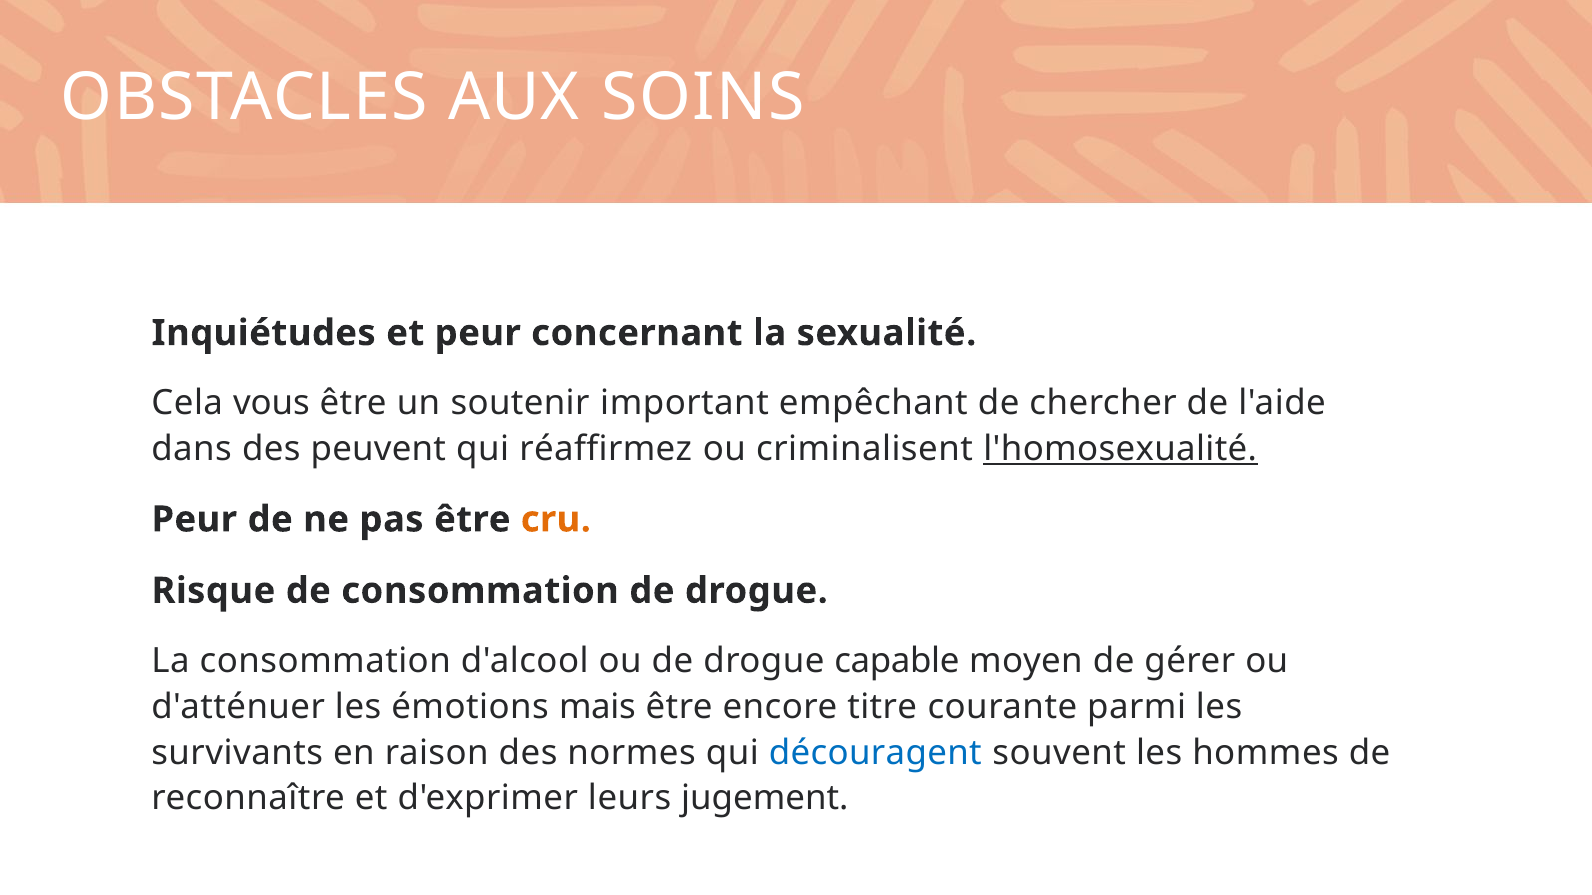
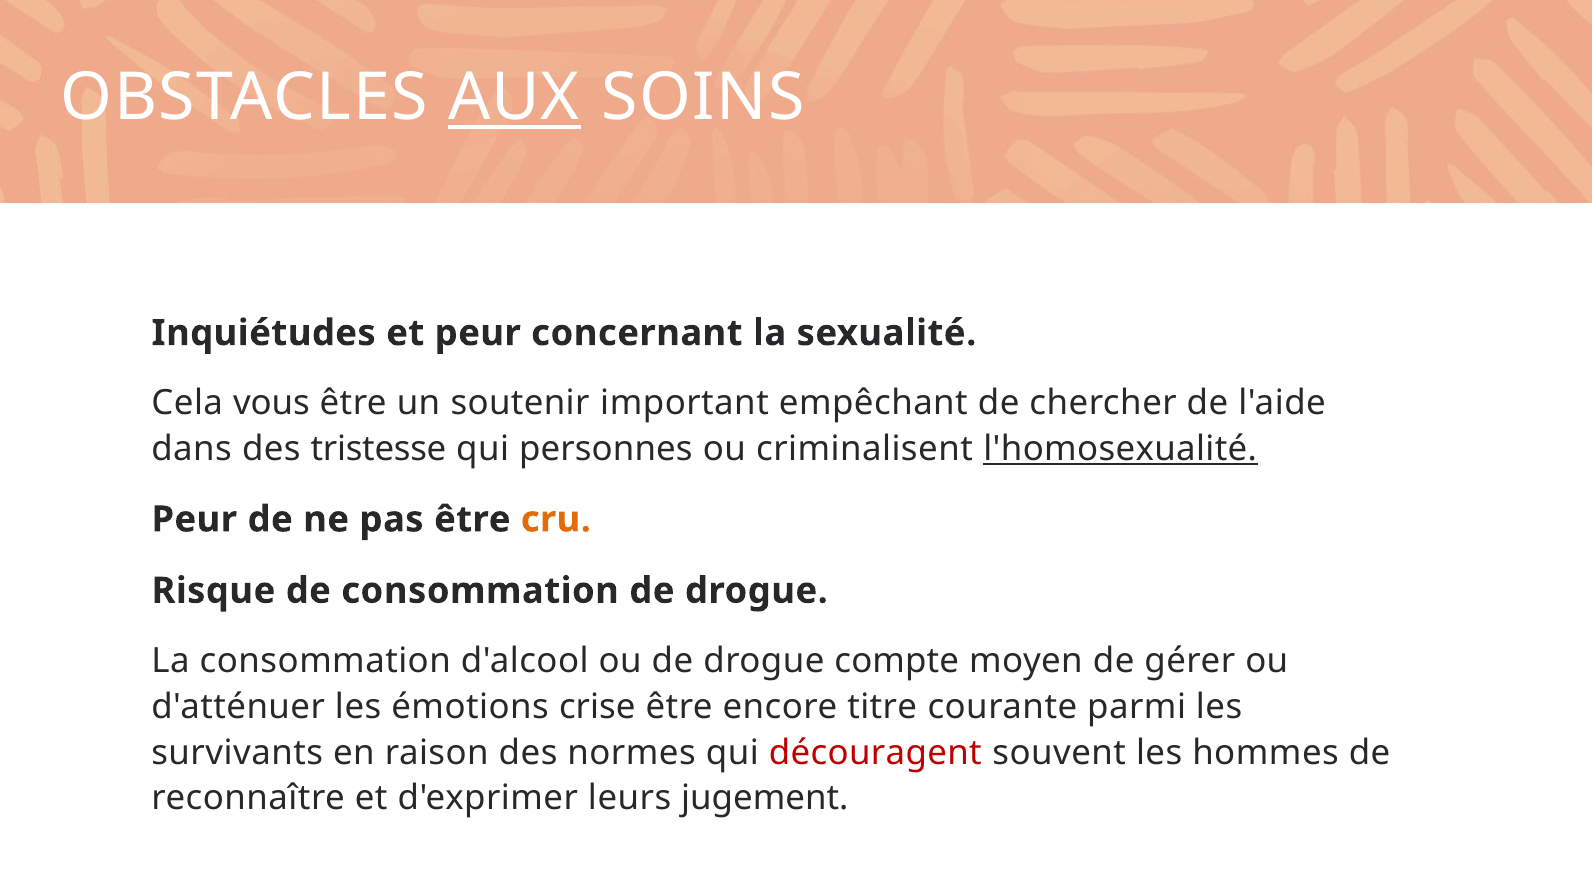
AUX underline: none -> present
peuvent: peuvent -> tristesse
réaffirmez: réaffirmez -> personnes
capable: capable -> compte
mais: mais -> crise
découragent colour: blue -> red
